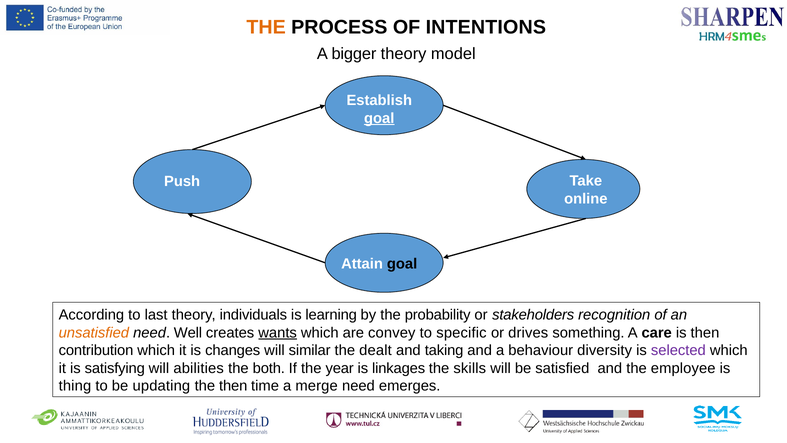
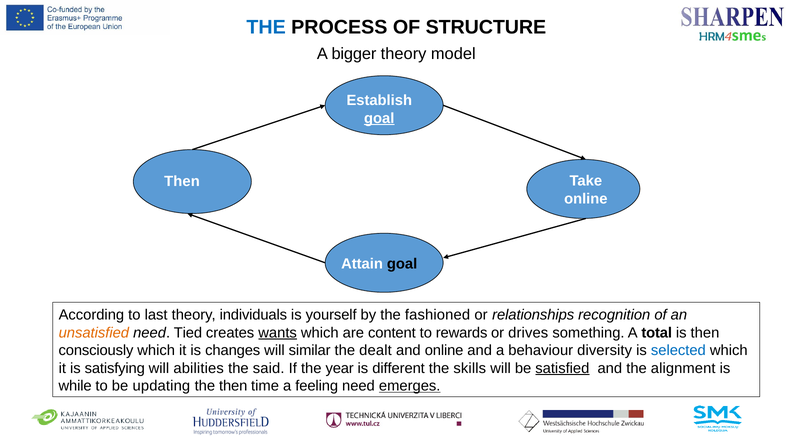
THE at (266, 27) colour: orange -> blue
INTENTIONS: INTENTIONS -> STRUCTURE
Push at (182, 181): Push -> Then
learning: learning -> yourself
probability: probability -> fashioned
stakeholders: stakeholders -> relationships
Well: Well -> Tied
convey: convey -> content
specific: specific -> rewards
care: care -> total
contribution: contribution -> consciously
and taking: taking -> online
selected colour: purple -> blue
both: both -> said
linkages: linkages -> different
satisfied underline: none -> present
employee: employee -> alignment
thing: thing -> while
merge: merge -> feeling
emerges underline: none -> present
